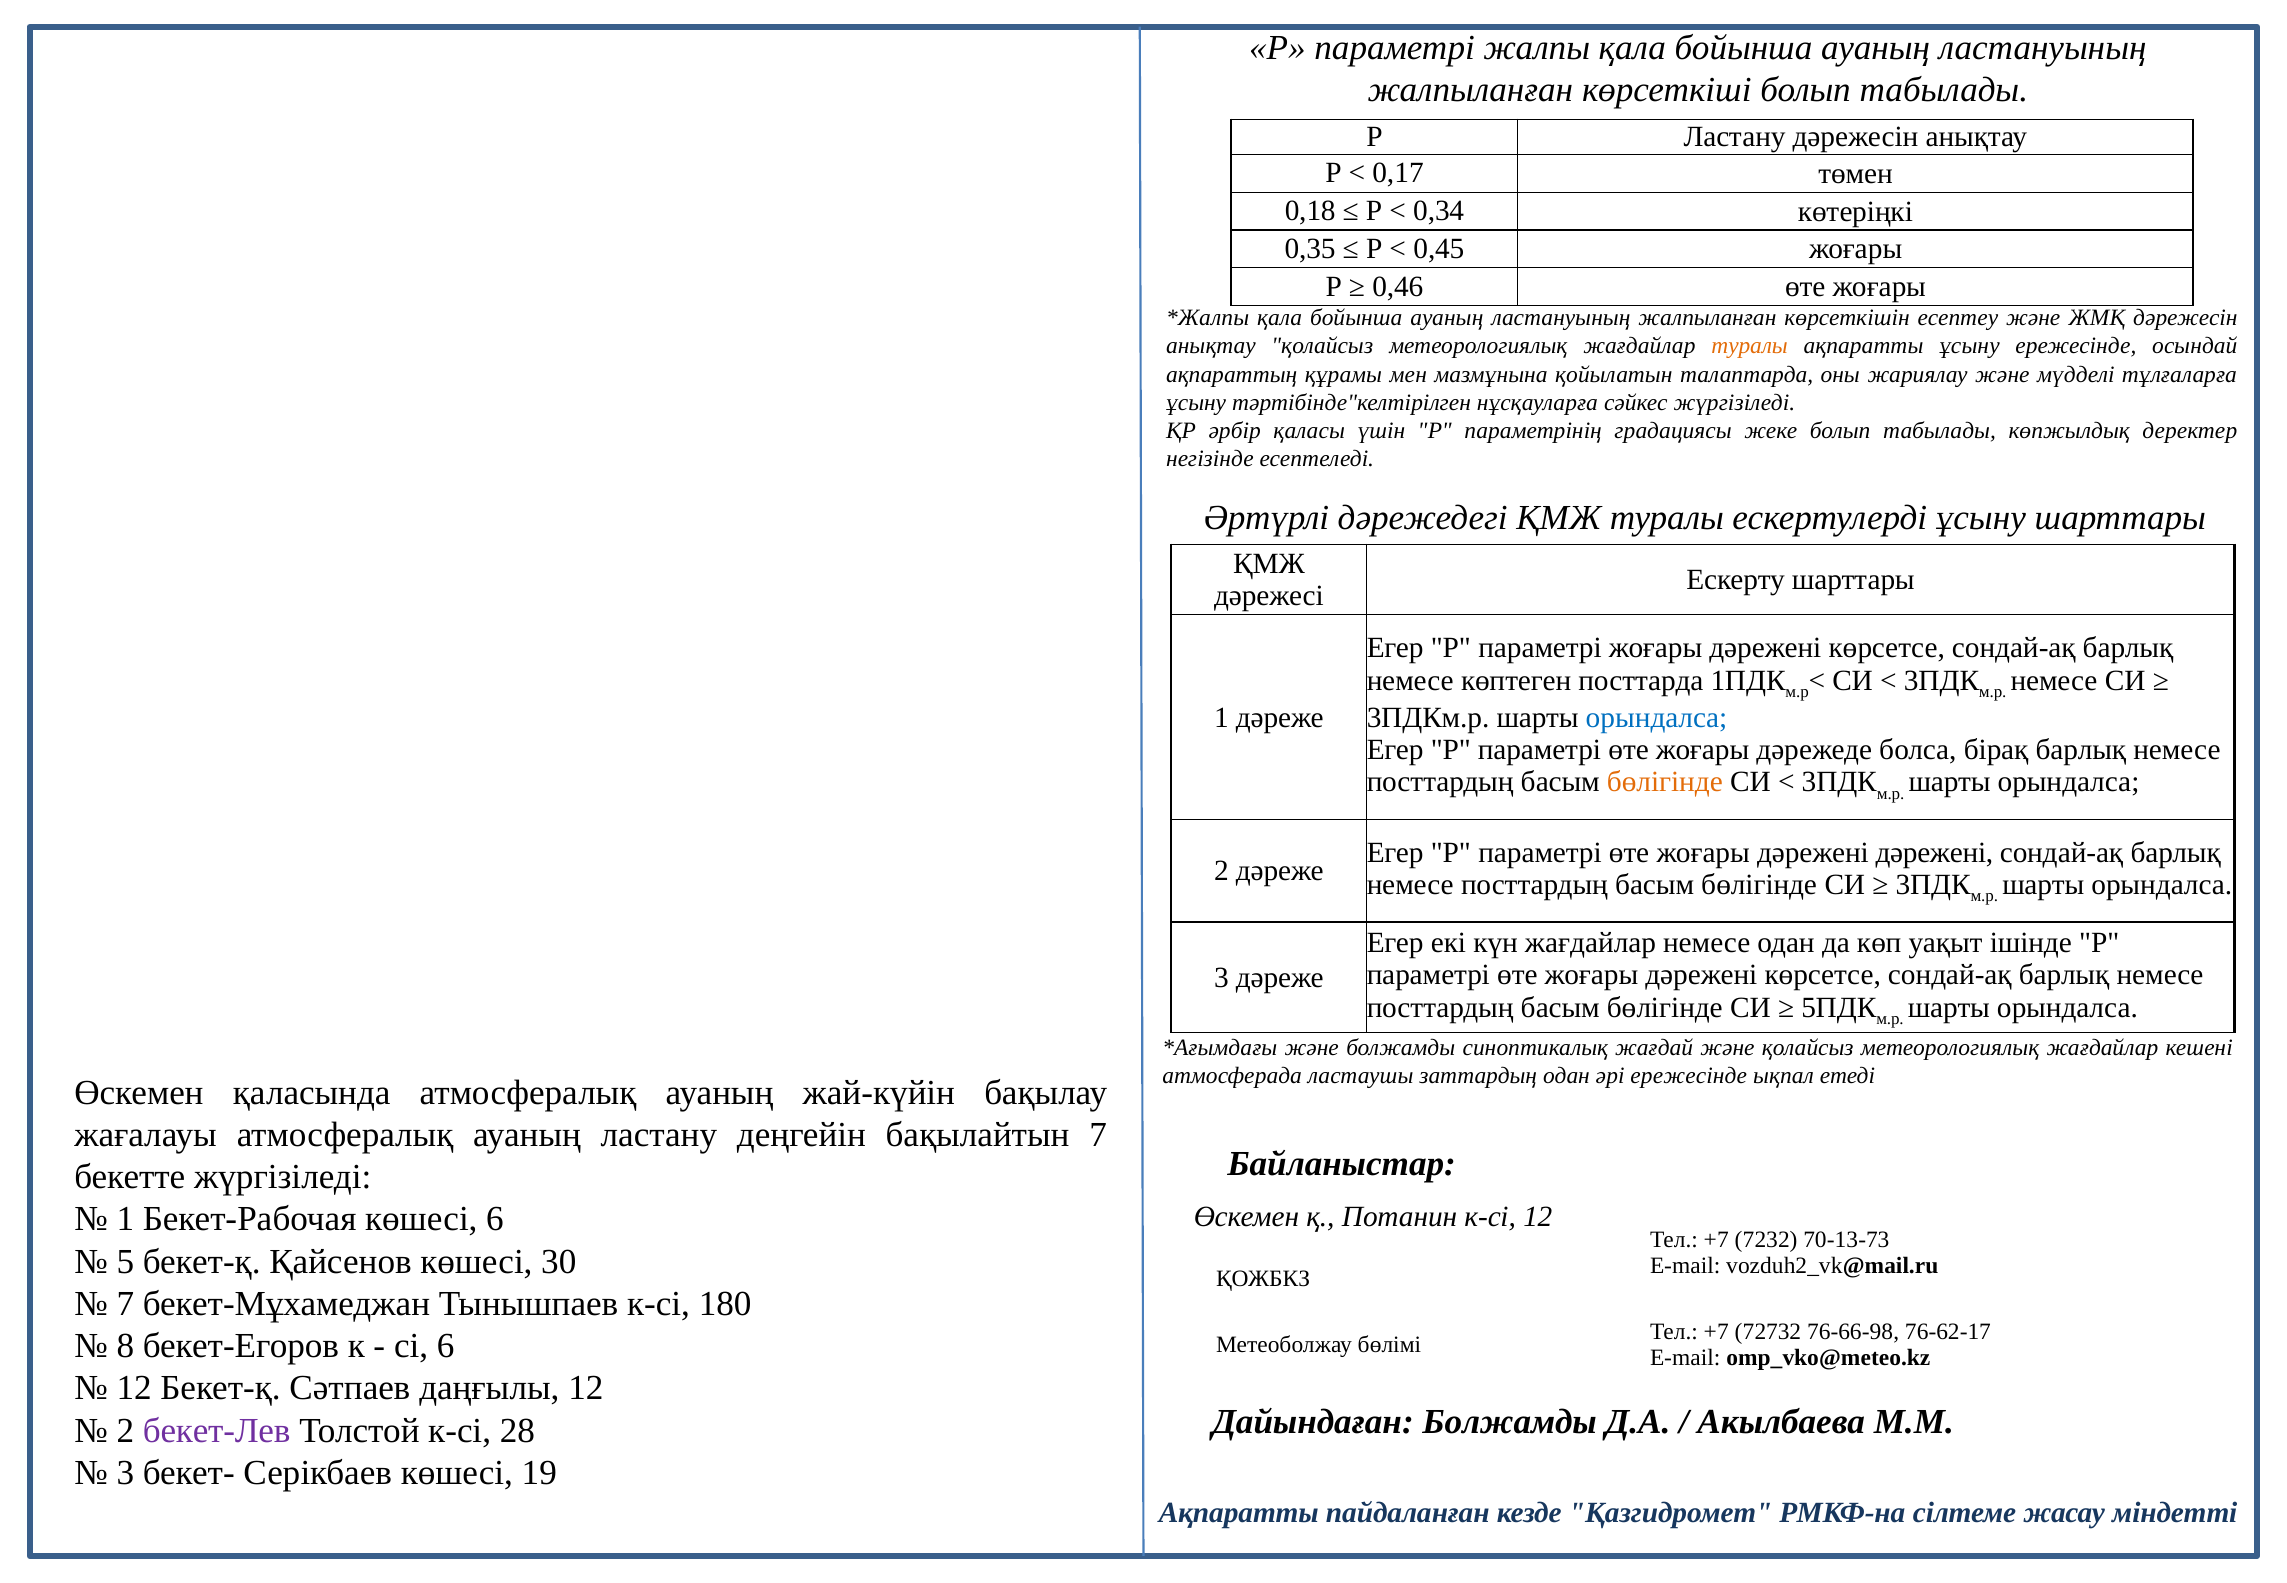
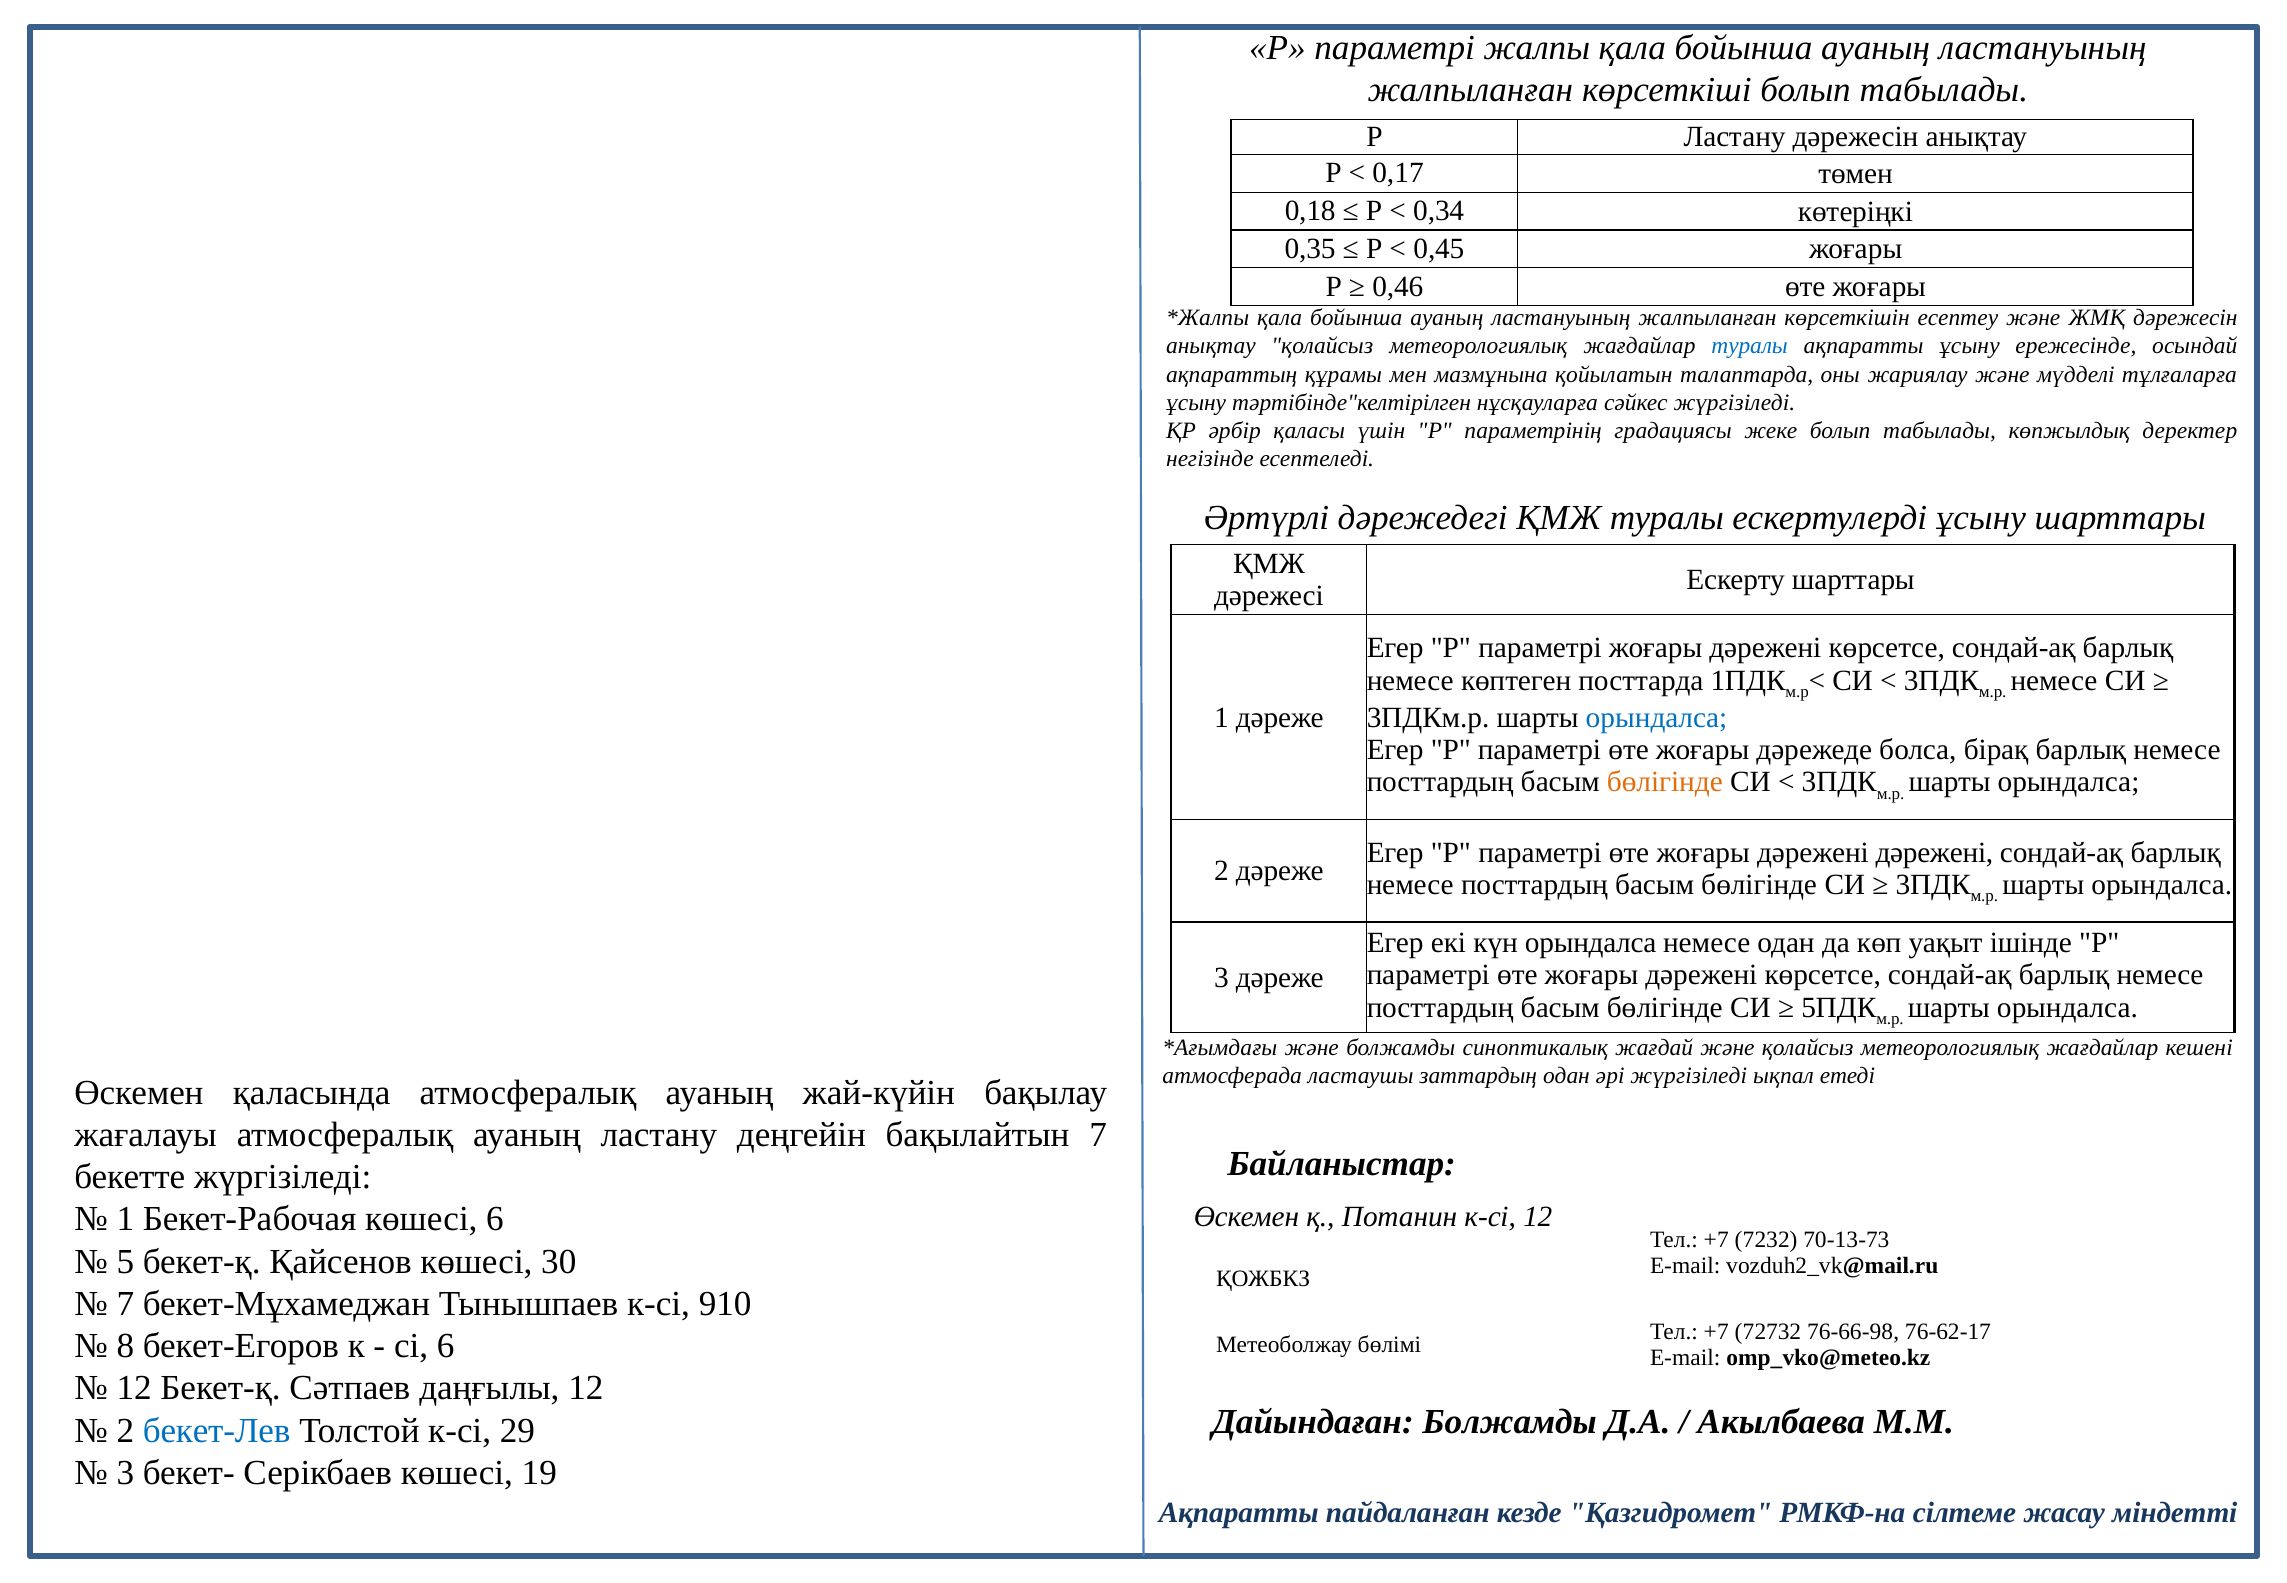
туралы at (1750, 346) colour: orange -> blue
күн жағдайлар: жағдайлар -> орындалса
әрі ережесінде: ережесінде -> жүргізіледі
180: 180 -> 910
бекет-Лев colour: purple -> blue
28: 28 -> 29
